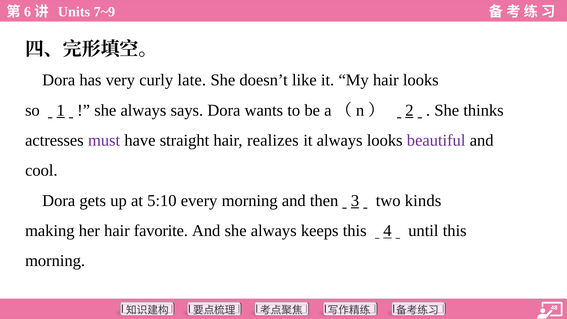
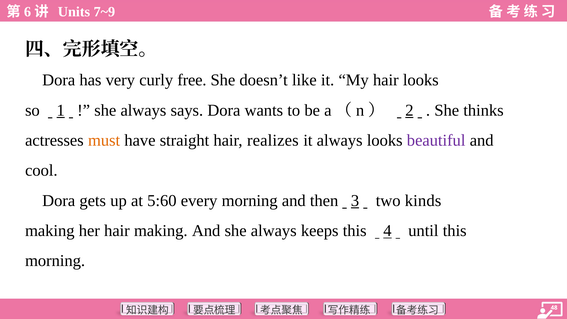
late: late -> free
must colour: purple -> orange
5:10: 5:10 -> 5:60
hair favorite: favorite -> making
